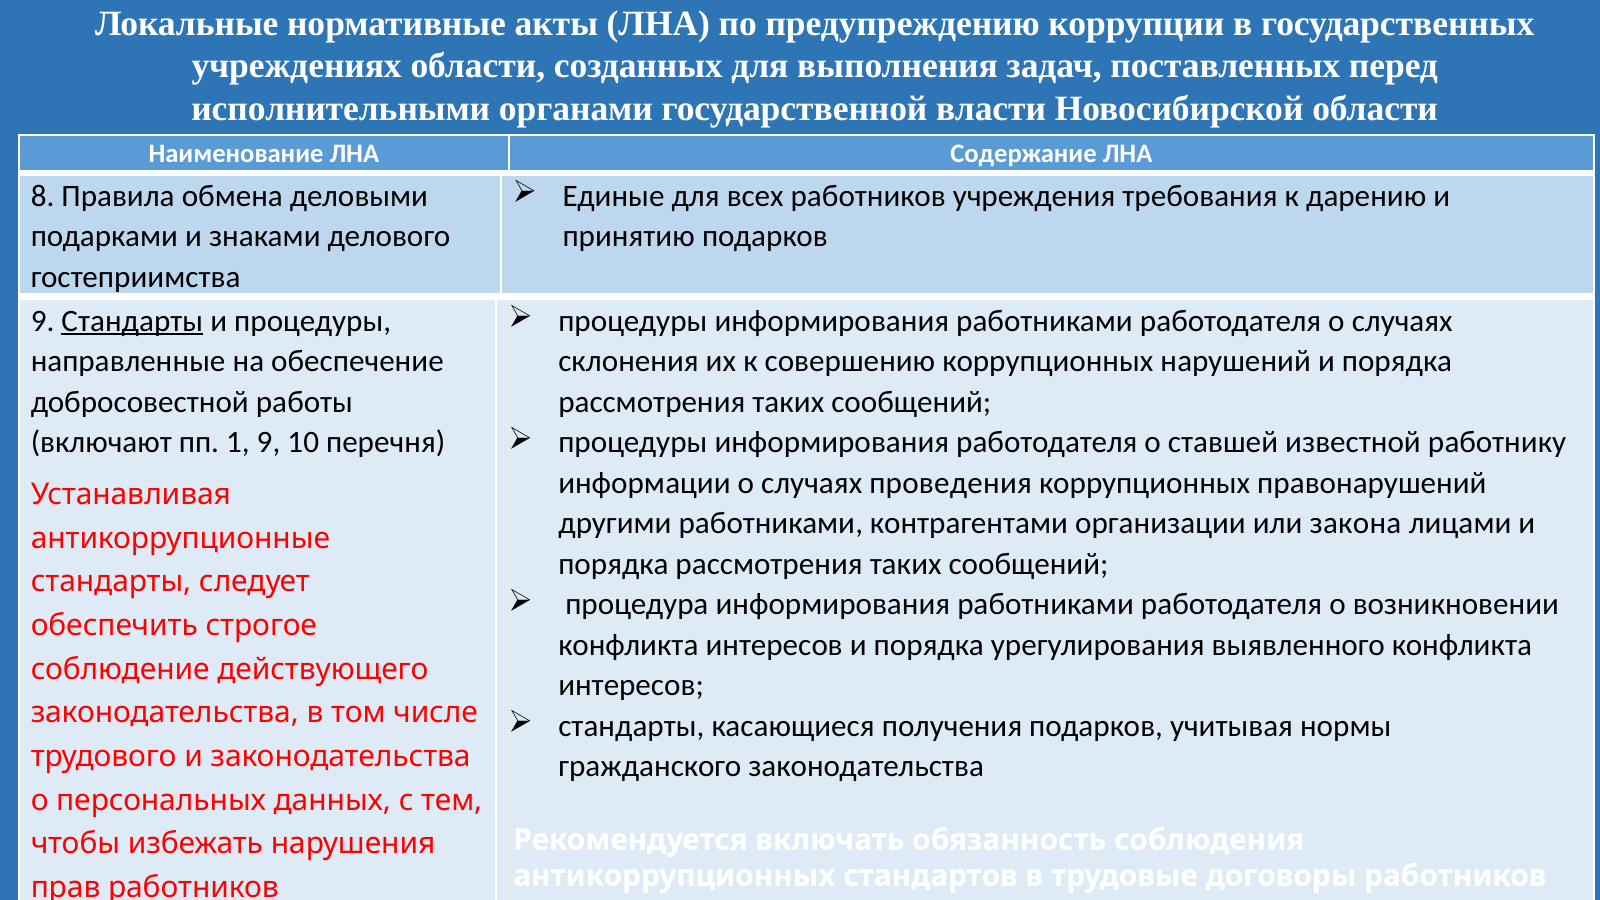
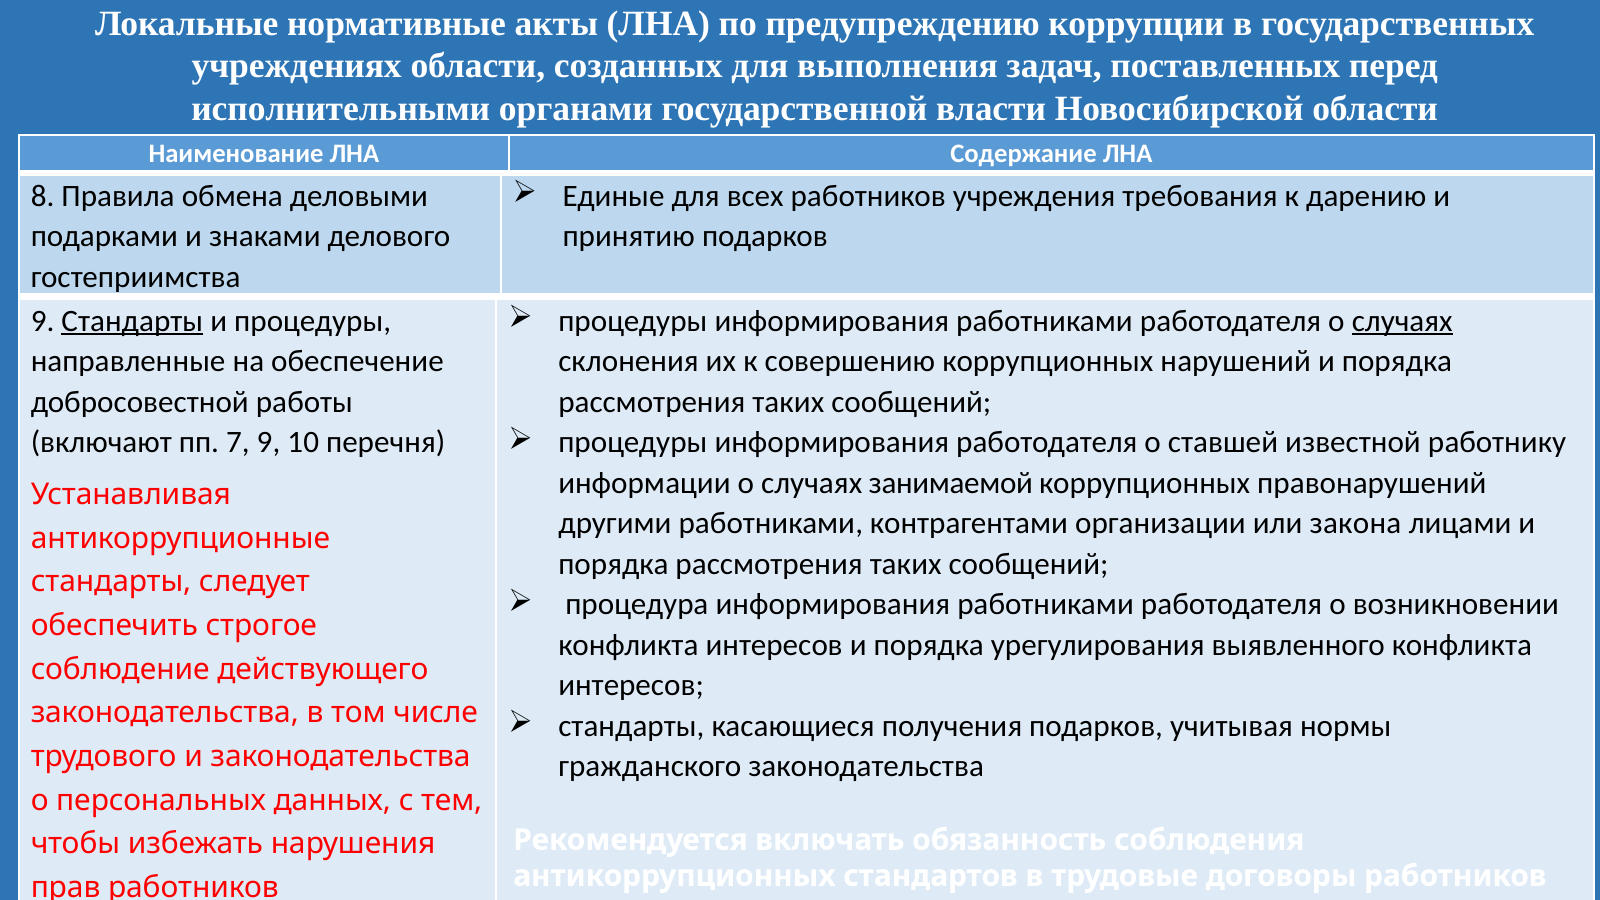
случаях at (1402, 321) underline: none -> present
пп 1: 1 -> 7
проведения: проведения -> занимаемой
